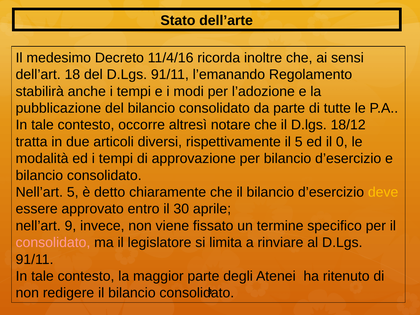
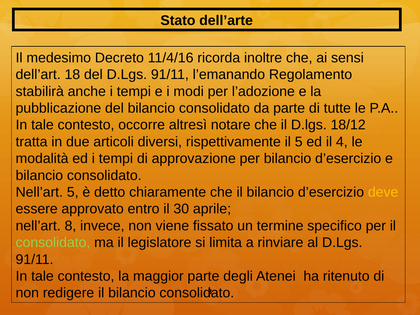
0: 0 -> 4
9: 9 -> 8
consolidato at (53, 243) colour: pink -> light green
